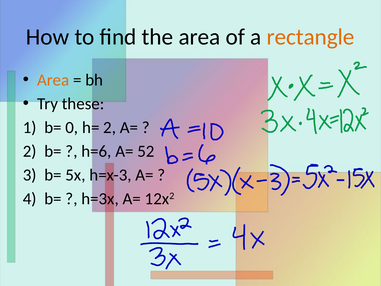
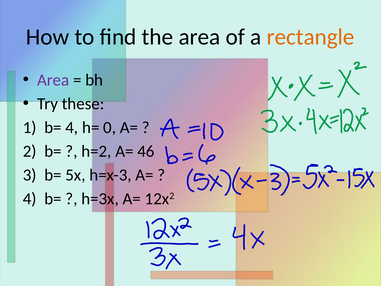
Area at (53, 80) colour: orange -> purple
b= 0: 0 -> 4
h= 2: 2 -> 0
h=6: h=6 -> h=2
52: 52 -> 46
